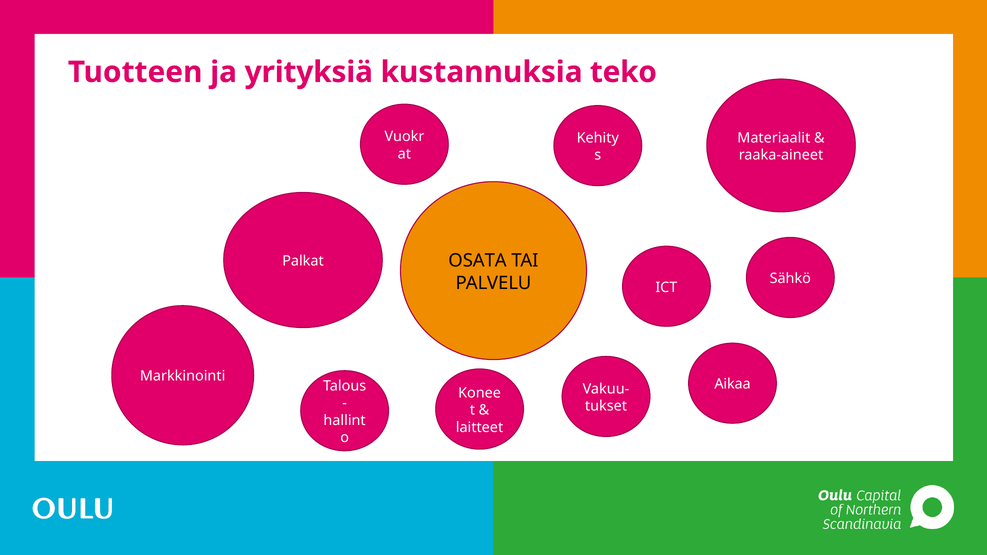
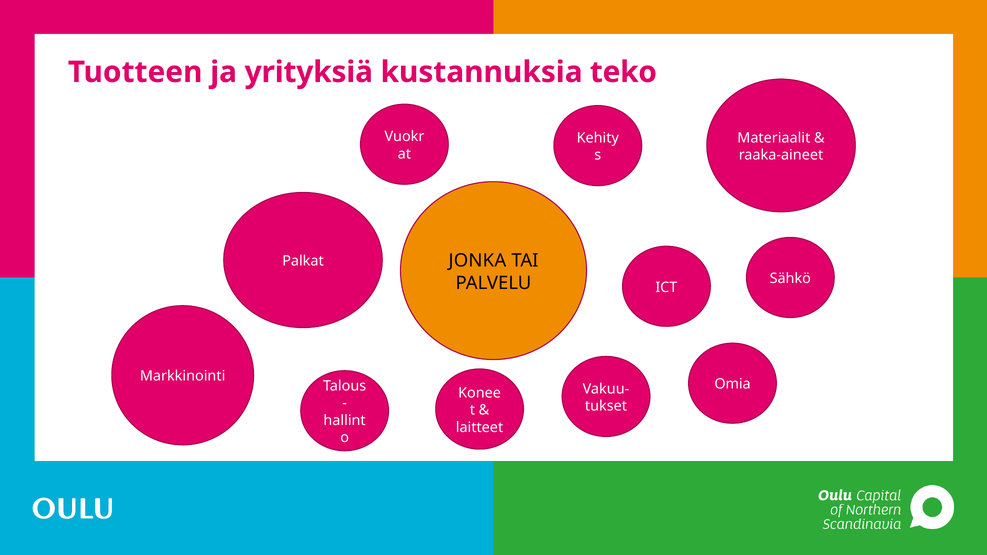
OSATA: OSATA -> JONKA
Aikaa: Aikaa -> Omia
